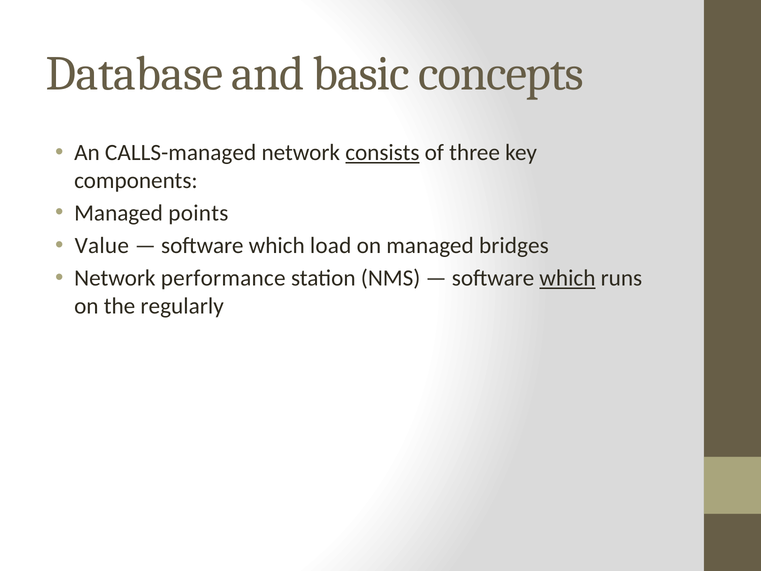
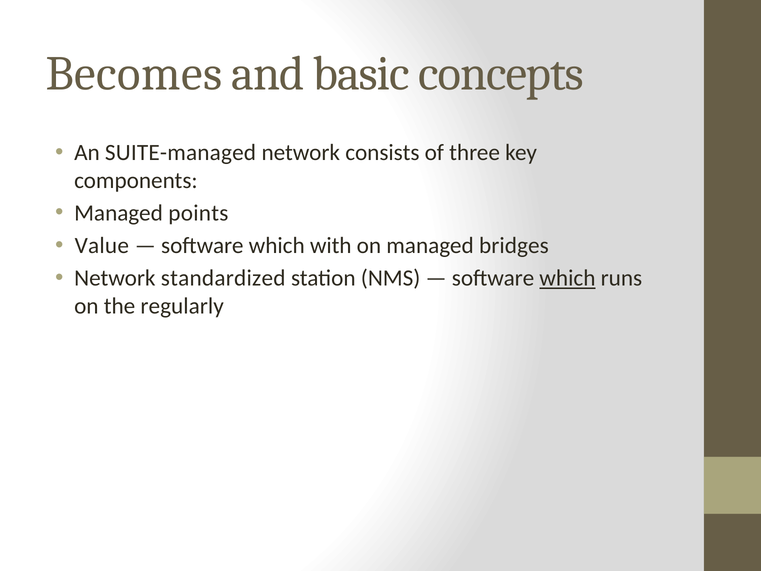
Database: Database -> Becomes
CALLS-managed: CALLS-managed -> SUITE-managed
consists underline: present -> none
load: load -> with
performance: performance -> standardized
